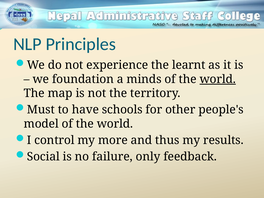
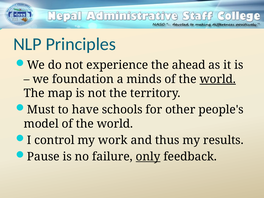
learnt: learnt -> ahead
more: more -> work
Social: Social -> Pause
only underline: none -> present
